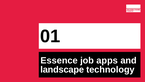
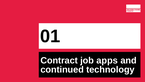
Essence: Essence -> Contract
landscape: landscape -> continued
